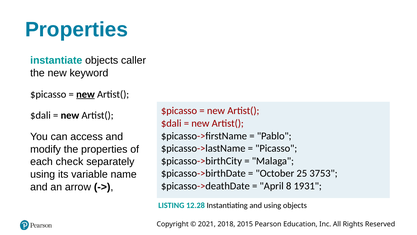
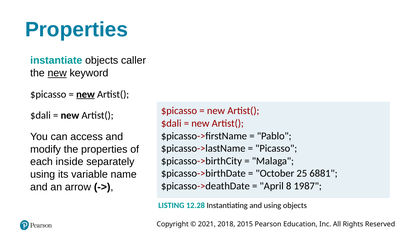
new at (57, 73) underline: none -> present
check: check -> inside
3753: 3753 -> 6881
1931: 1931 -> 1987
